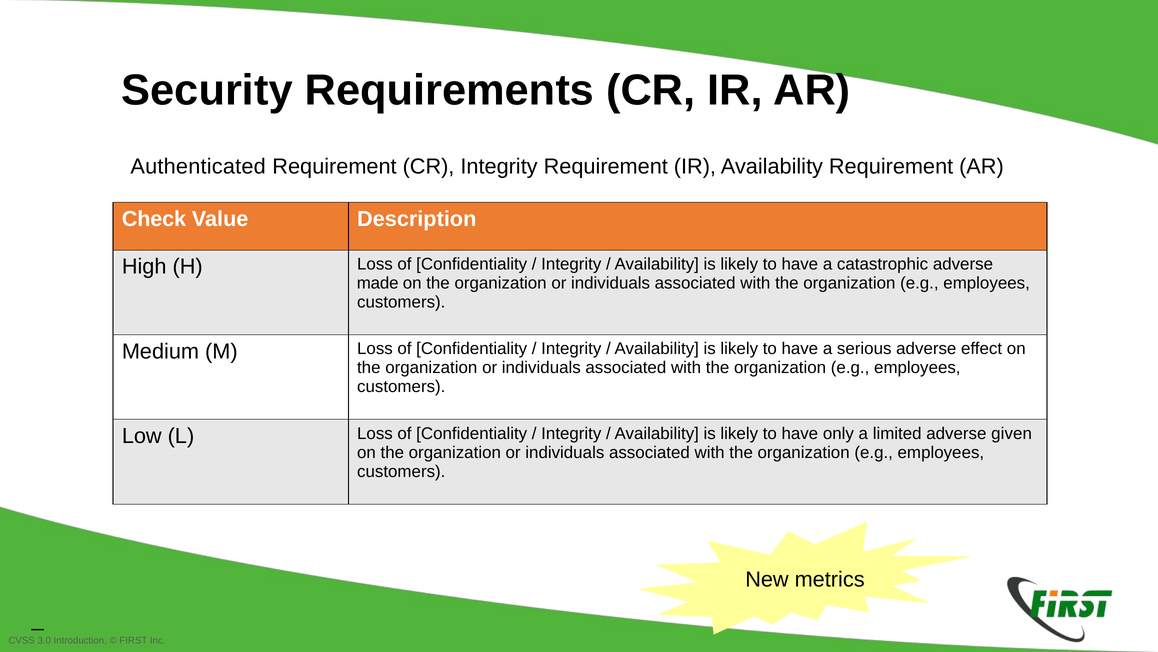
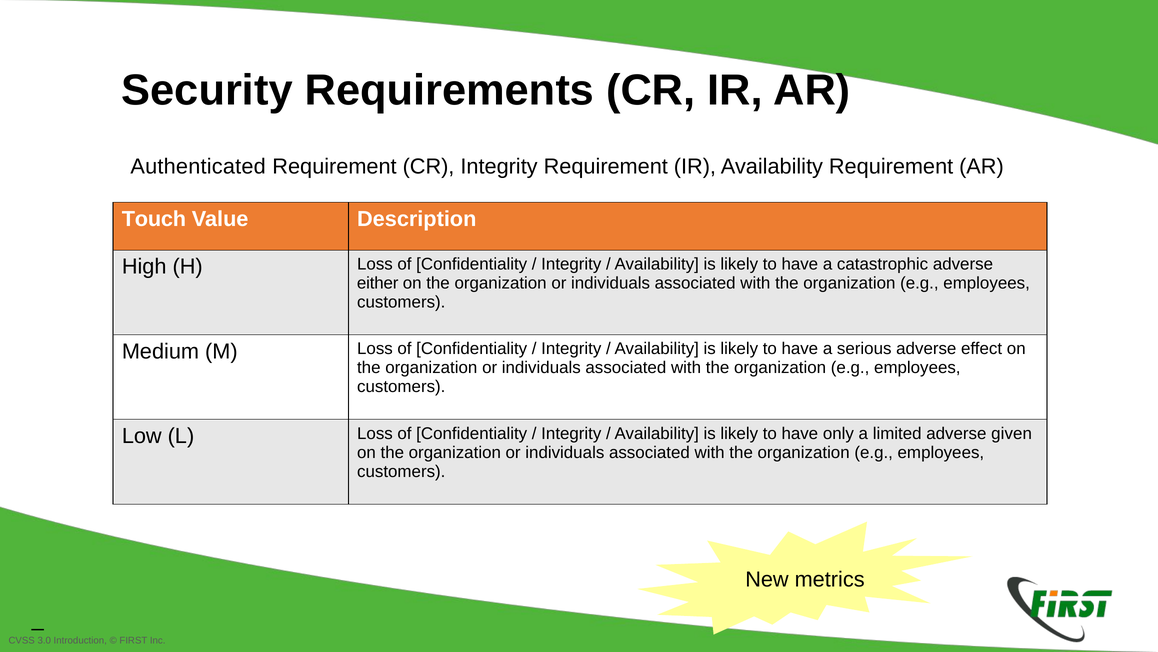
Check: Check -> Touch
made: made -> either
